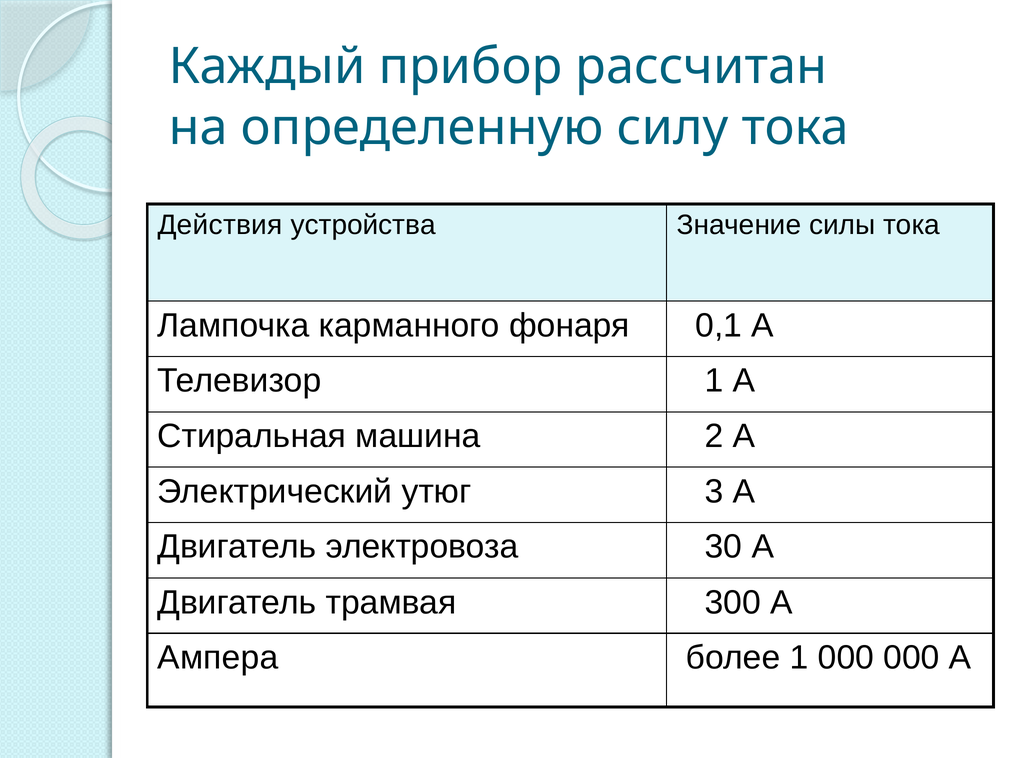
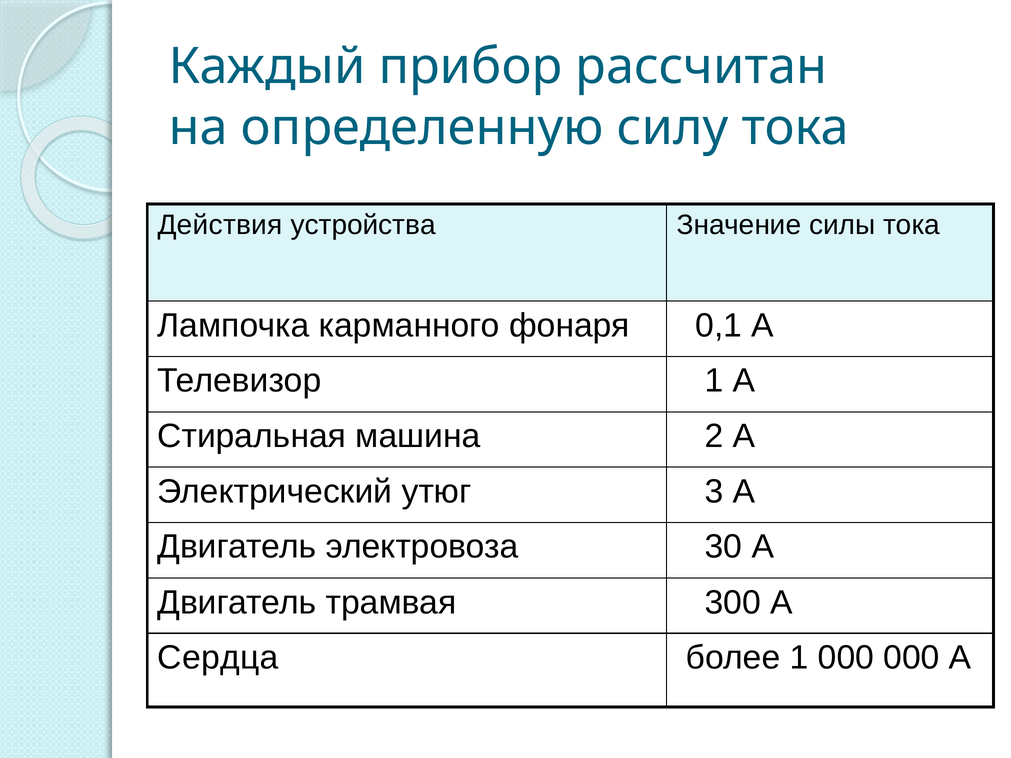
Ампера: Ампера -> Сердца
